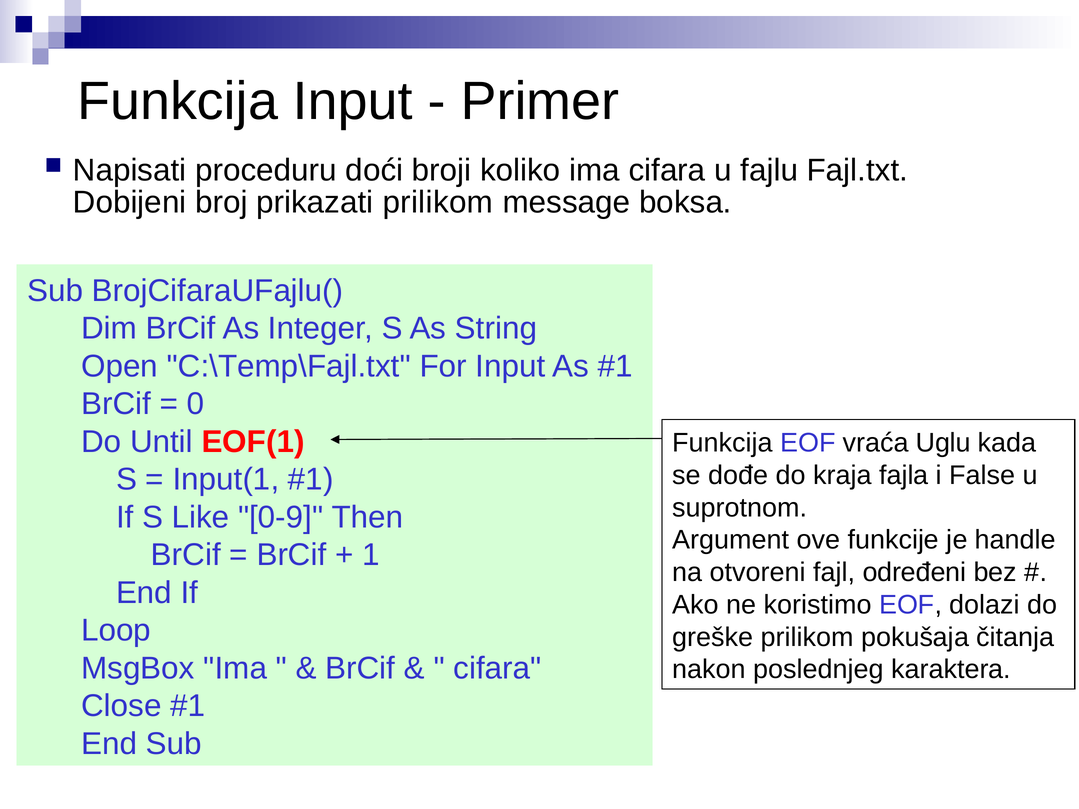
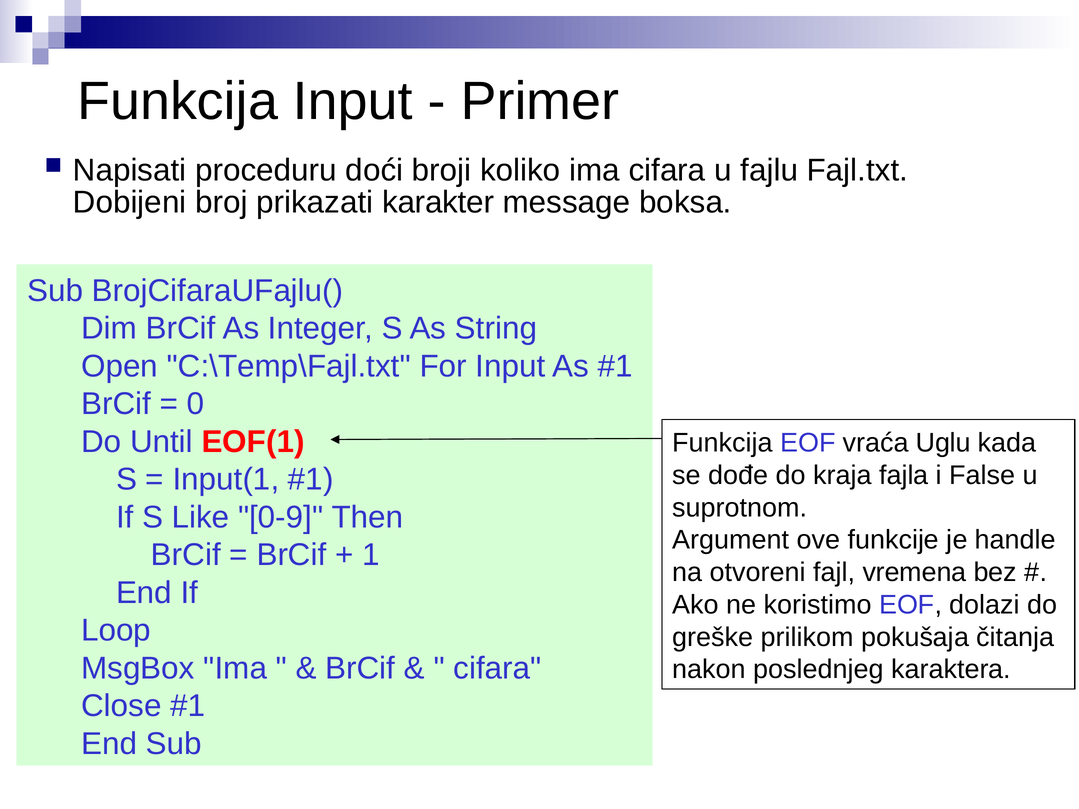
prikazati prilikom: prilikom -> karakter
određeni: određeni -> vremena
